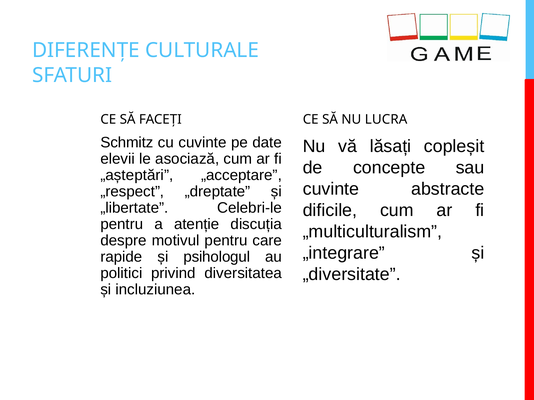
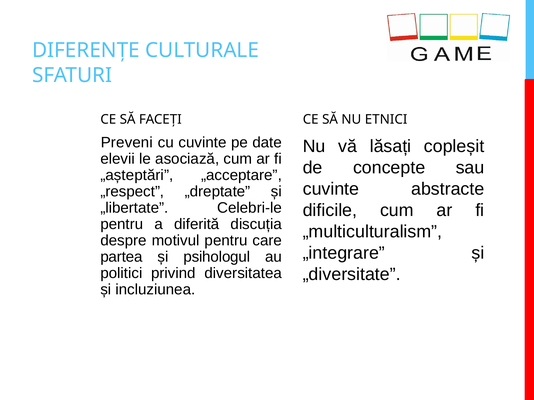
LUCRA: LUCRA -> ETNICI
Schmitz: Schmitz -> Preveni
atenție: atenție -> diferită
rapide: rapide -> partea
